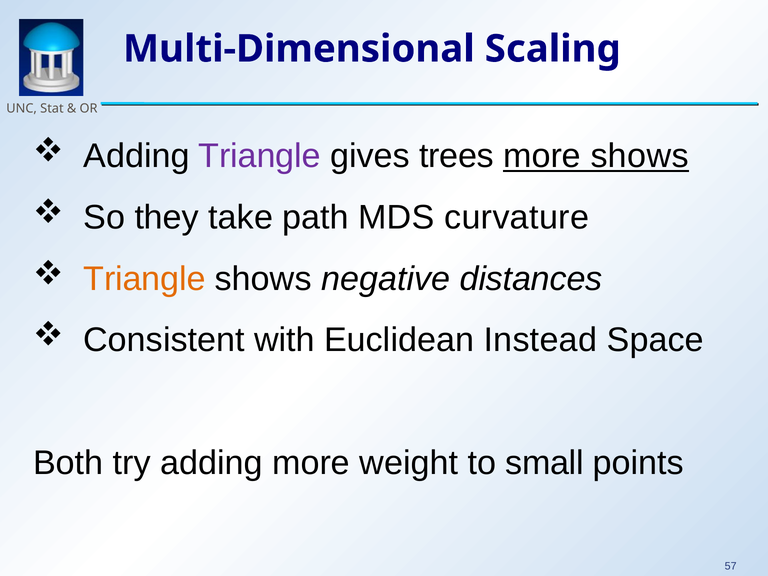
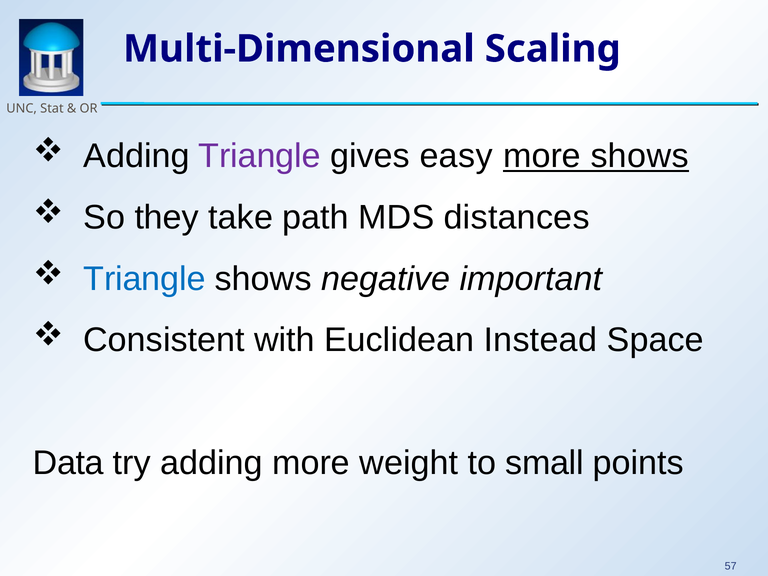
trees: trees -> easy
curvature: curvature -> distances
Triangle at (144, 279) colour: orange -> blue
distances: distances -> important
Both: Both -> Data
